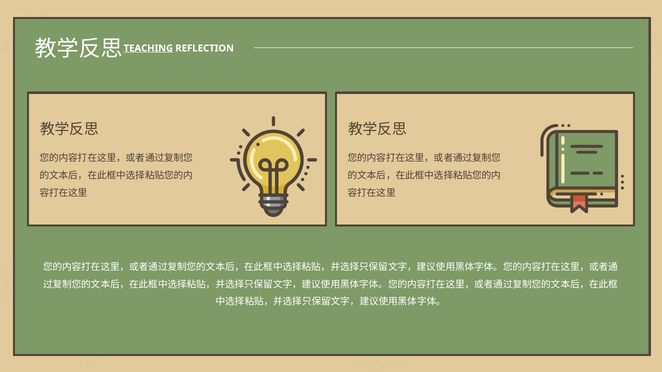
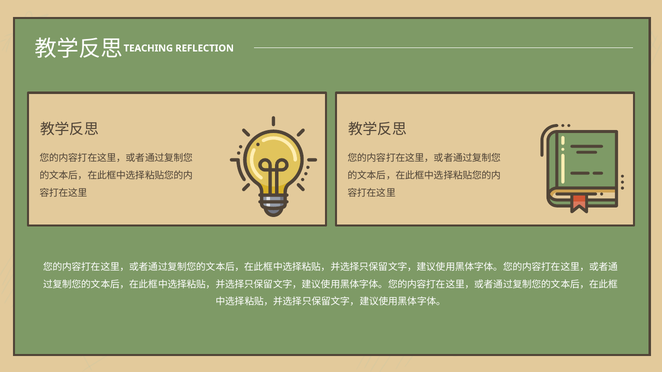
TEACHING underline: present -> none
